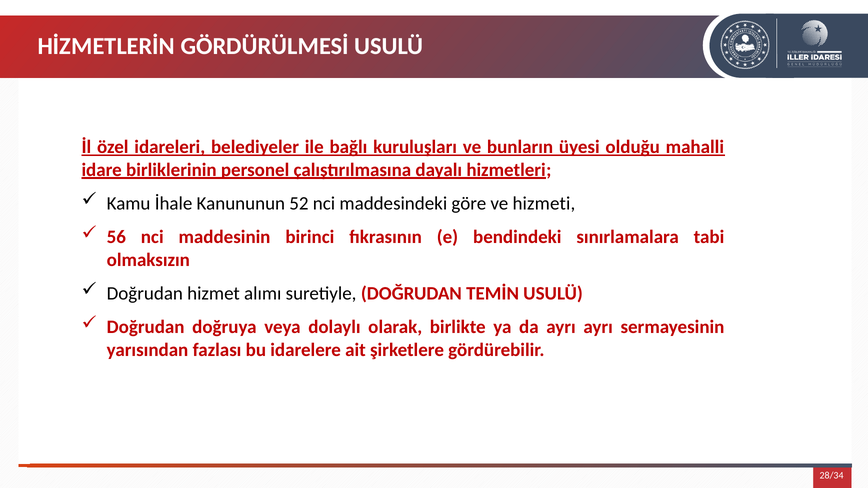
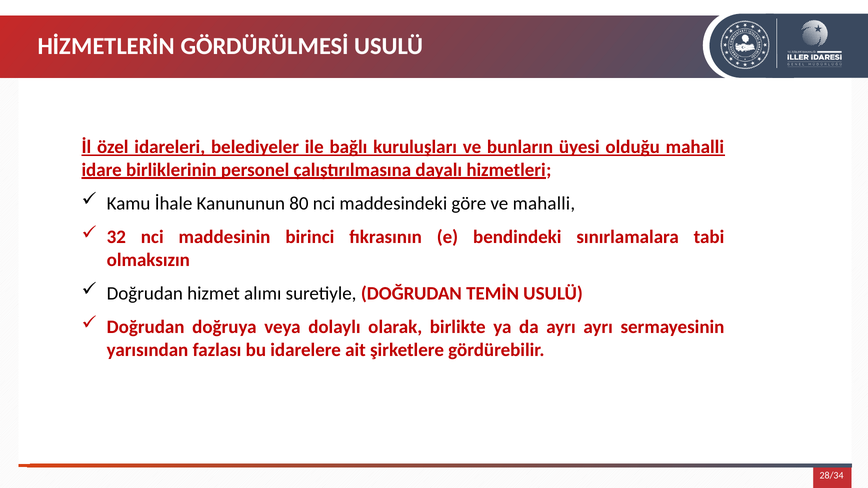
52: 52 -> 80
ve hizmeti: hizmeti -> mahalli
56: 56 -> 32
